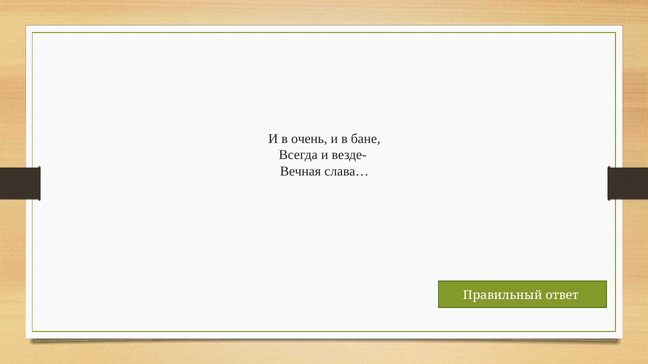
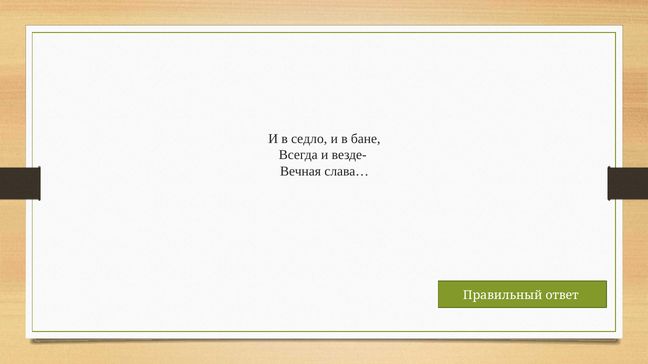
очень: очень -> седло
